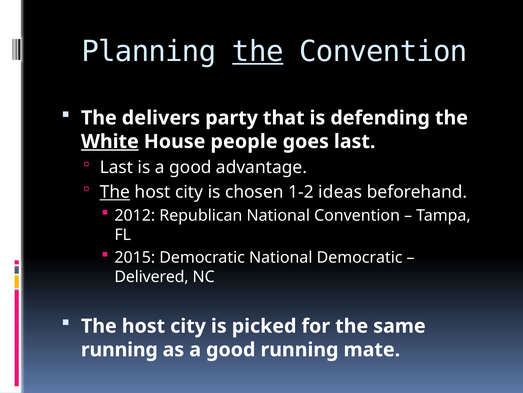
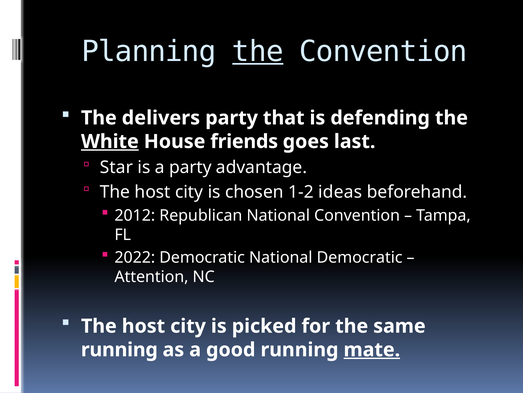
people: people -> friends
Last at (116, 167): Last -> Star
is a good: good -> party
The at (115, 192) underline: present -> none
2015: 2015 -> 2022
Delivered: Delivered -> Attention
mate underline: none -> present
